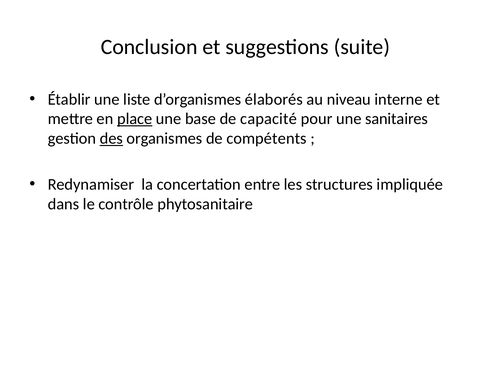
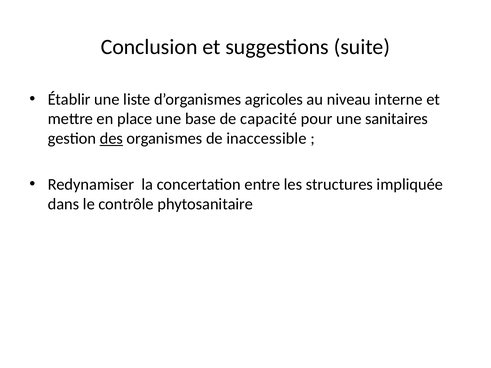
élaborés: élaborés -> agricoles
place underline: present -> none
compétents: compétents -> inaccessible
